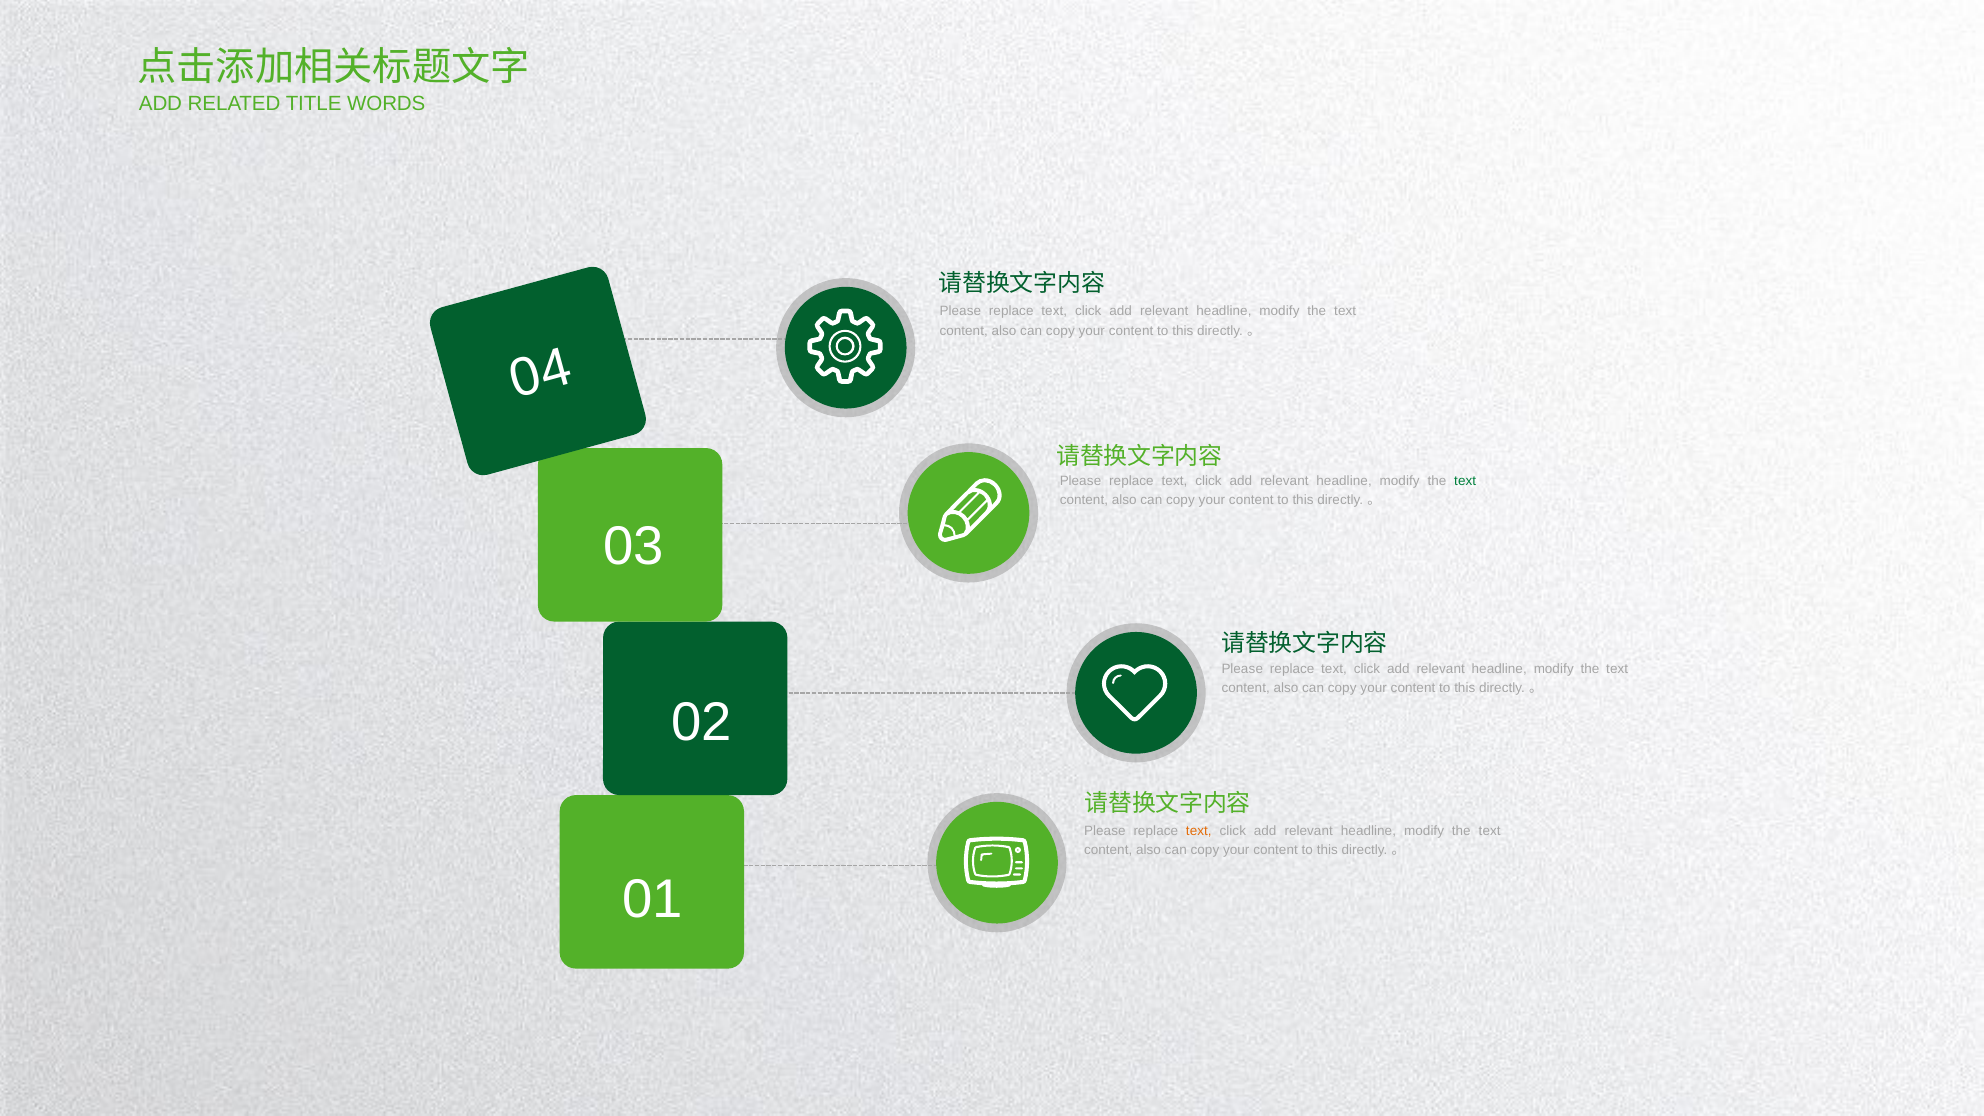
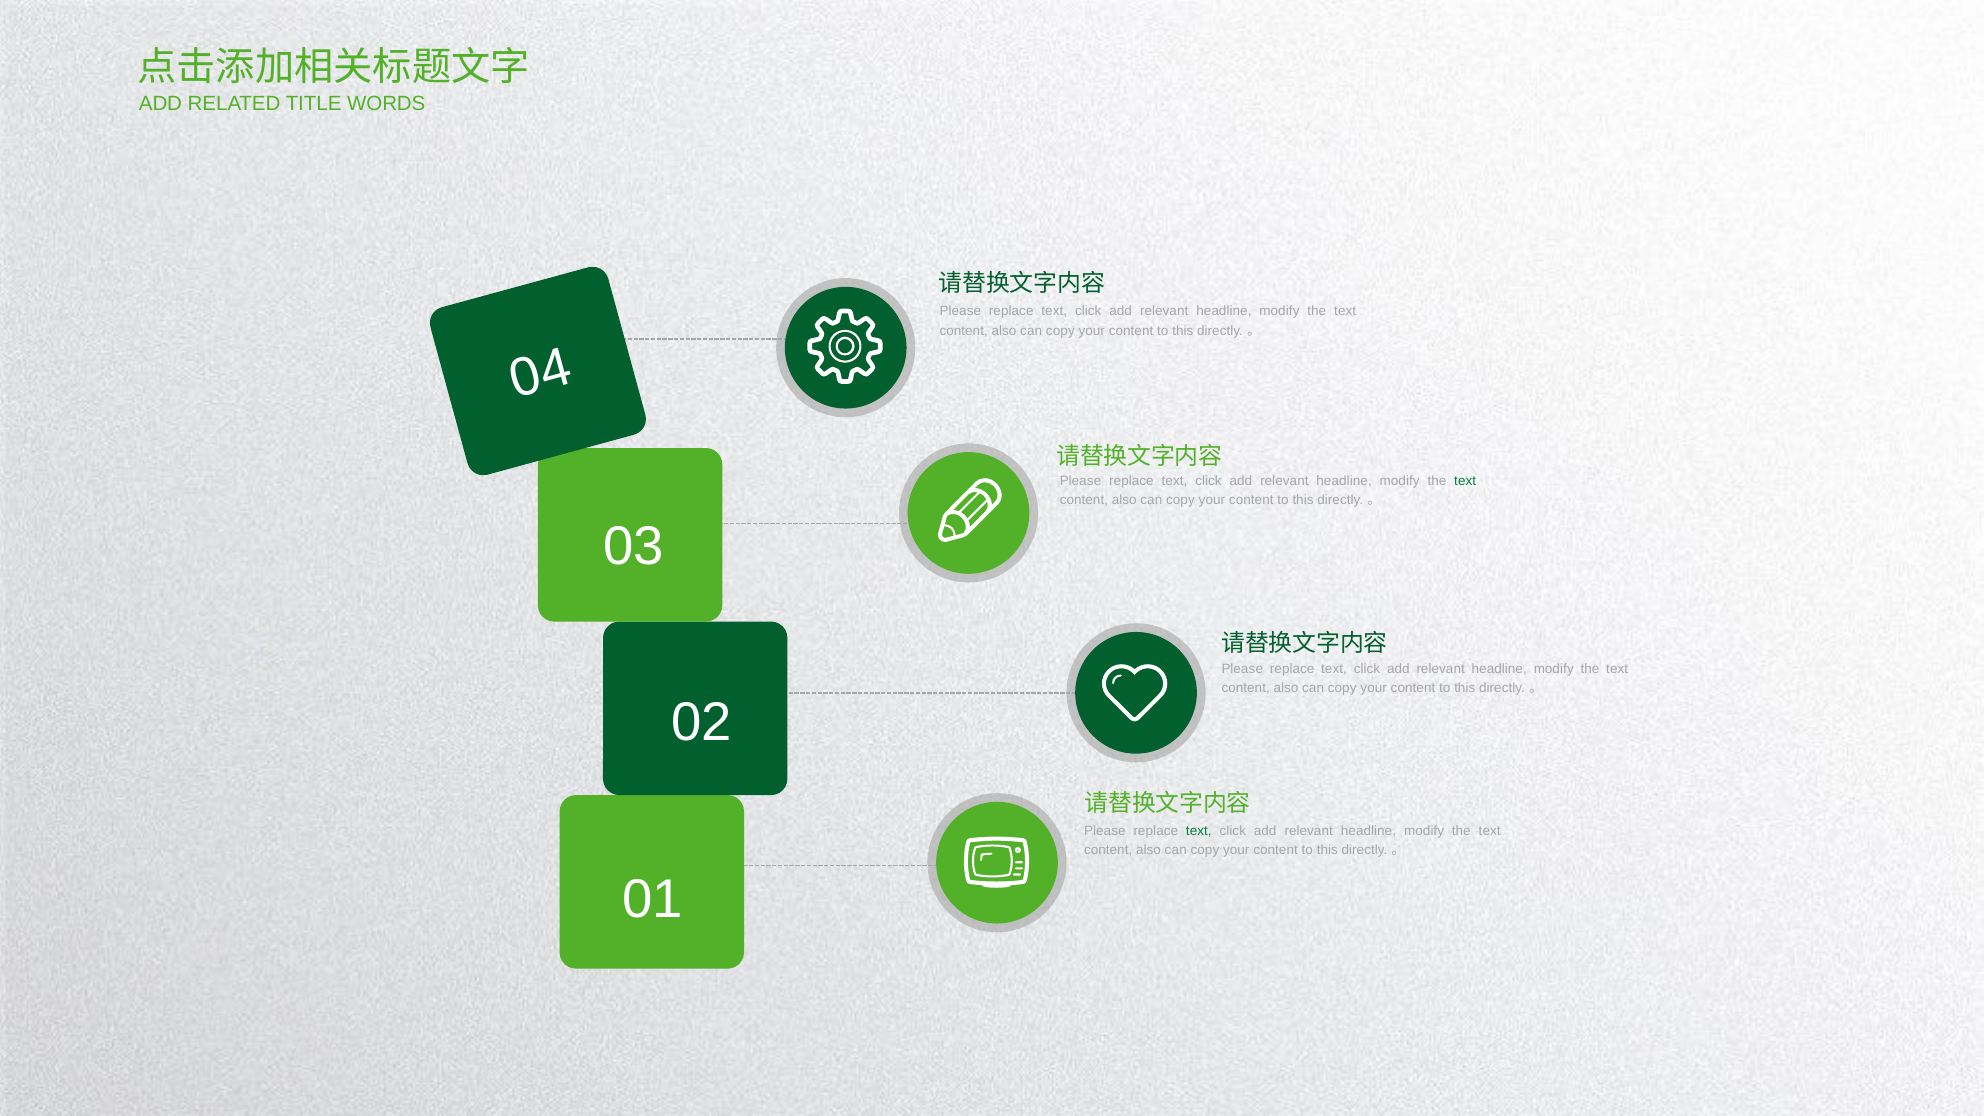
text at (1199, 831) colour: orange -> green
